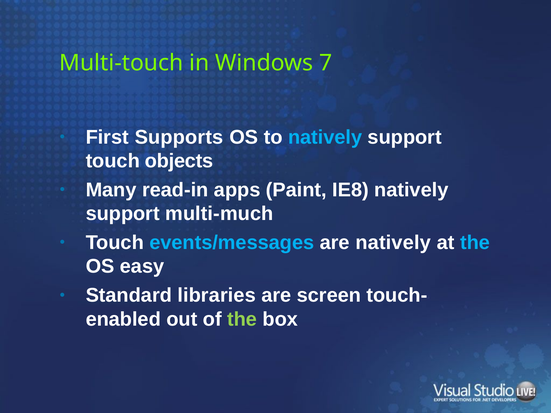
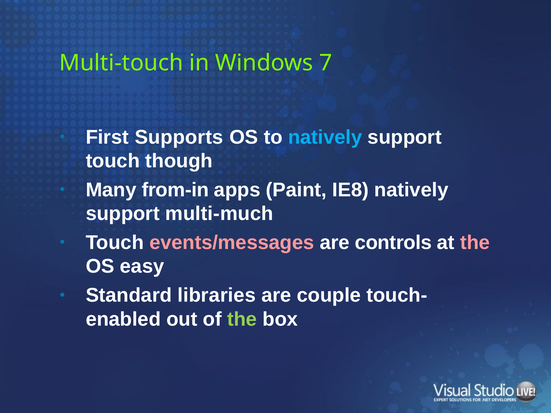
objects: objects -> though
read-in: read-in -> from-in
events/messages colour: light blue -> pink
are natively: natively -> controls
the at (475, 243) colour: light blue -> pink
screen: screen -> couple
